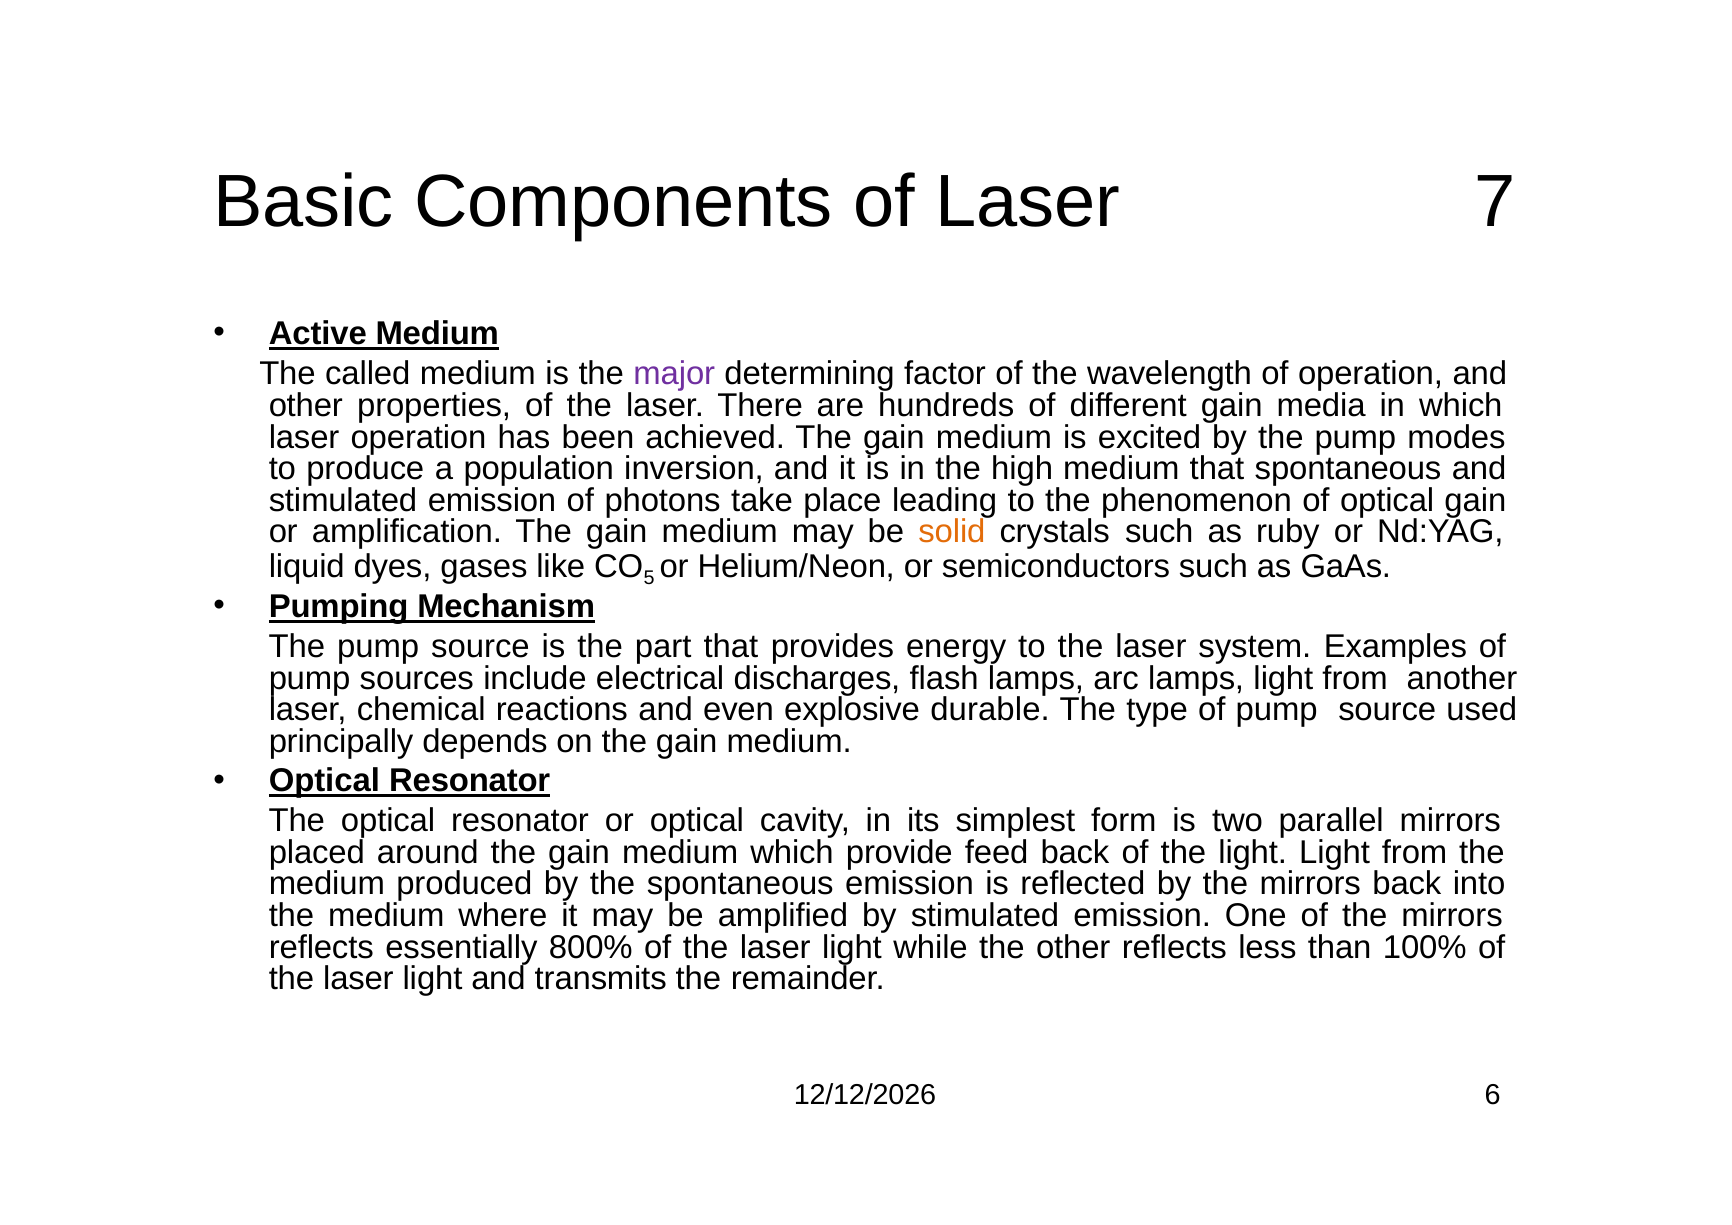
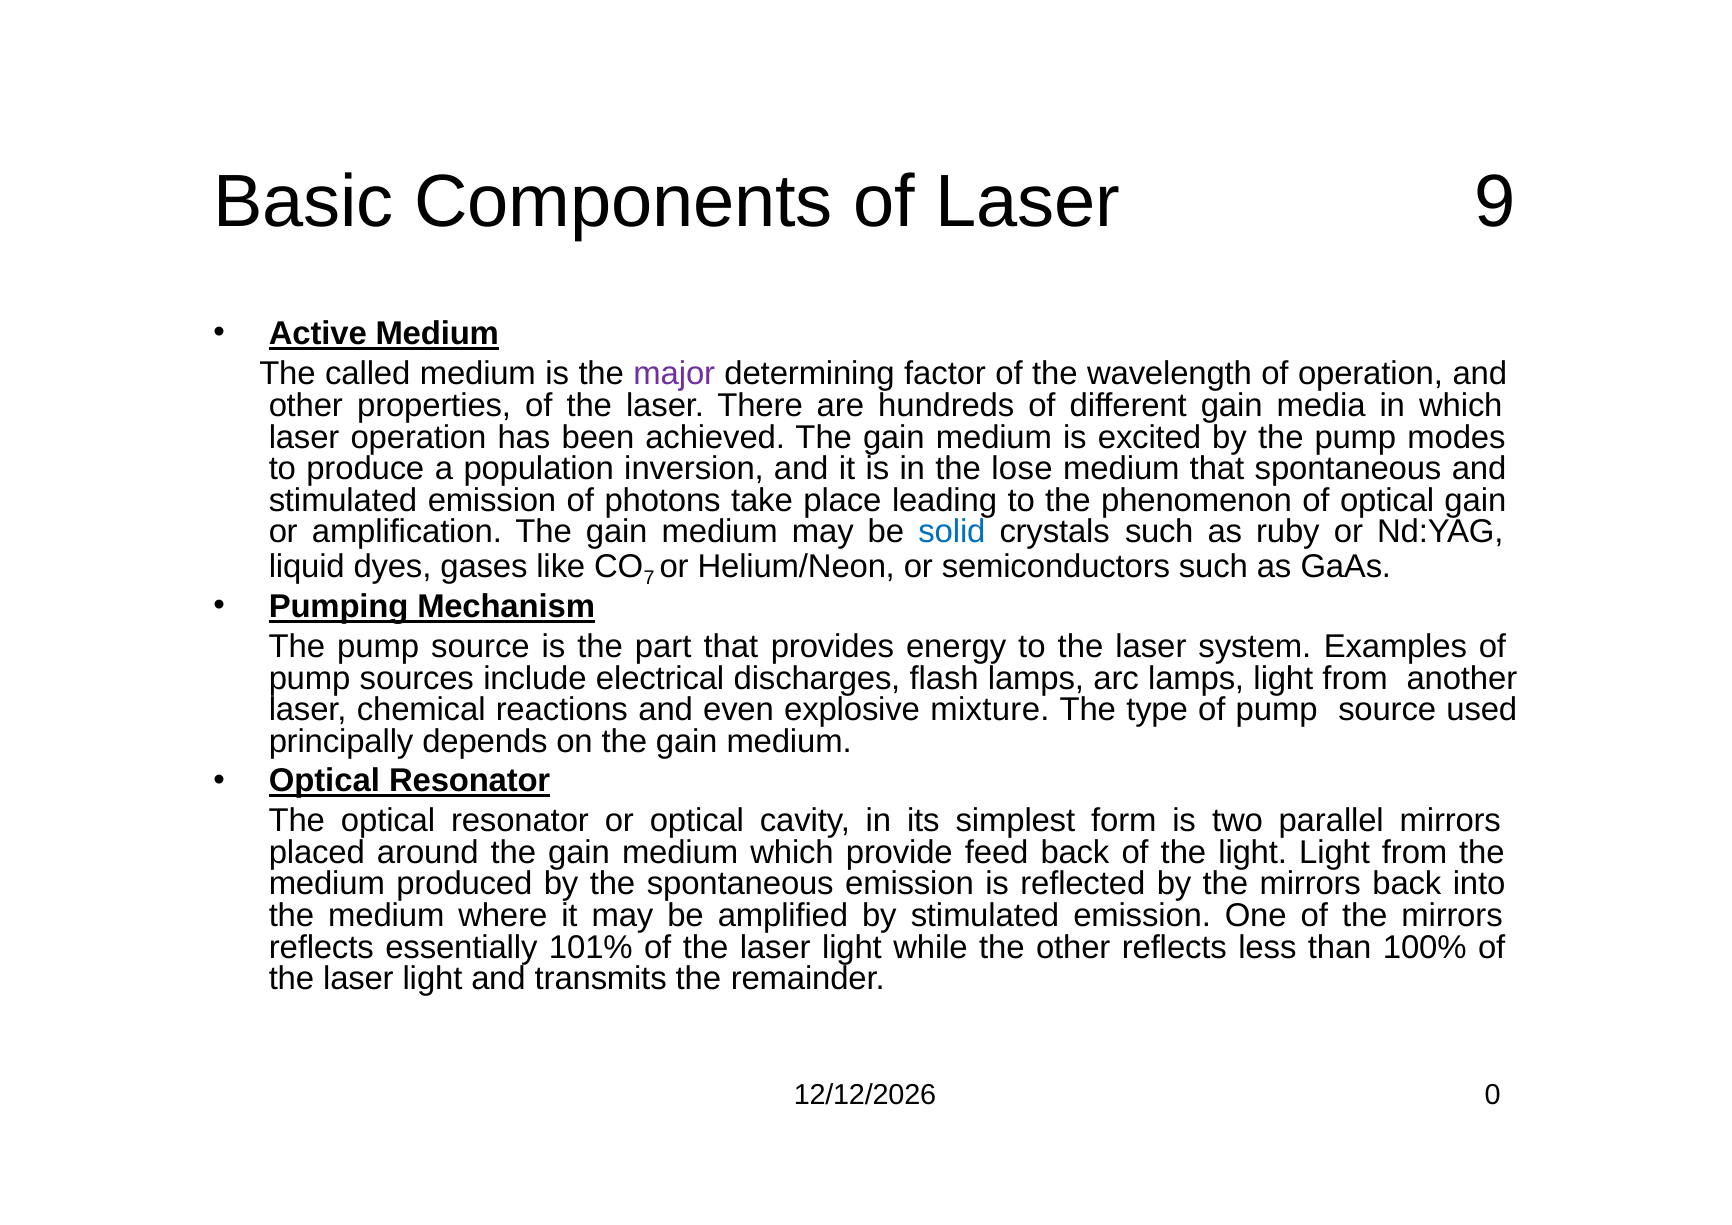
7: 7 -> 9
high: high -> lose
solid colour: orange -> blue
5: 5 -> 7
durable: durable -> mixture
800%: 800% -> 101%
6: 6 -> 0
